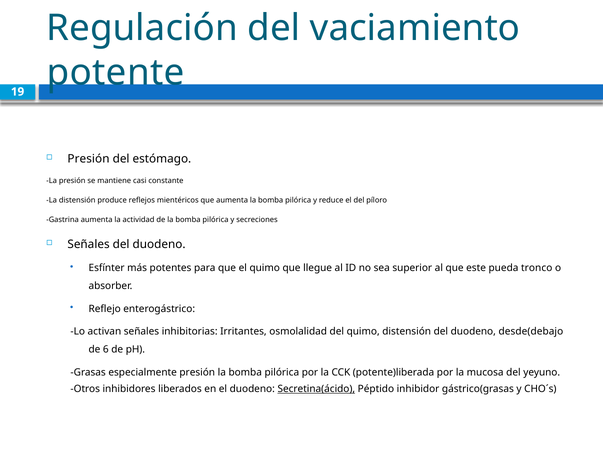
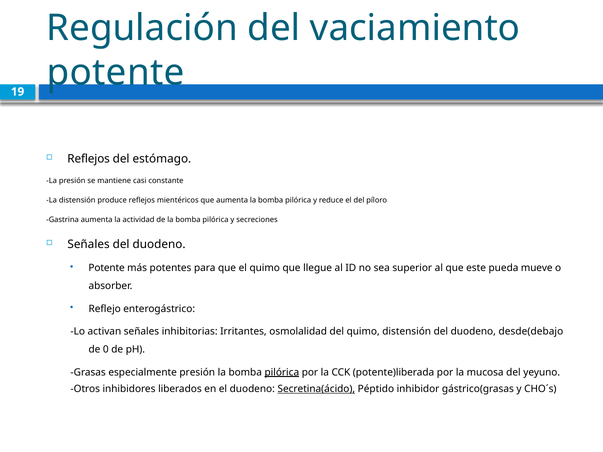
Presión at (88, 159): Presión -> Reflejos
Esfínter at (107, 268): Esfínter -> Potente
tronco: tronco -> mueve
6: 6 -> 0
pilórica at (282, 372) underline: none -> present
